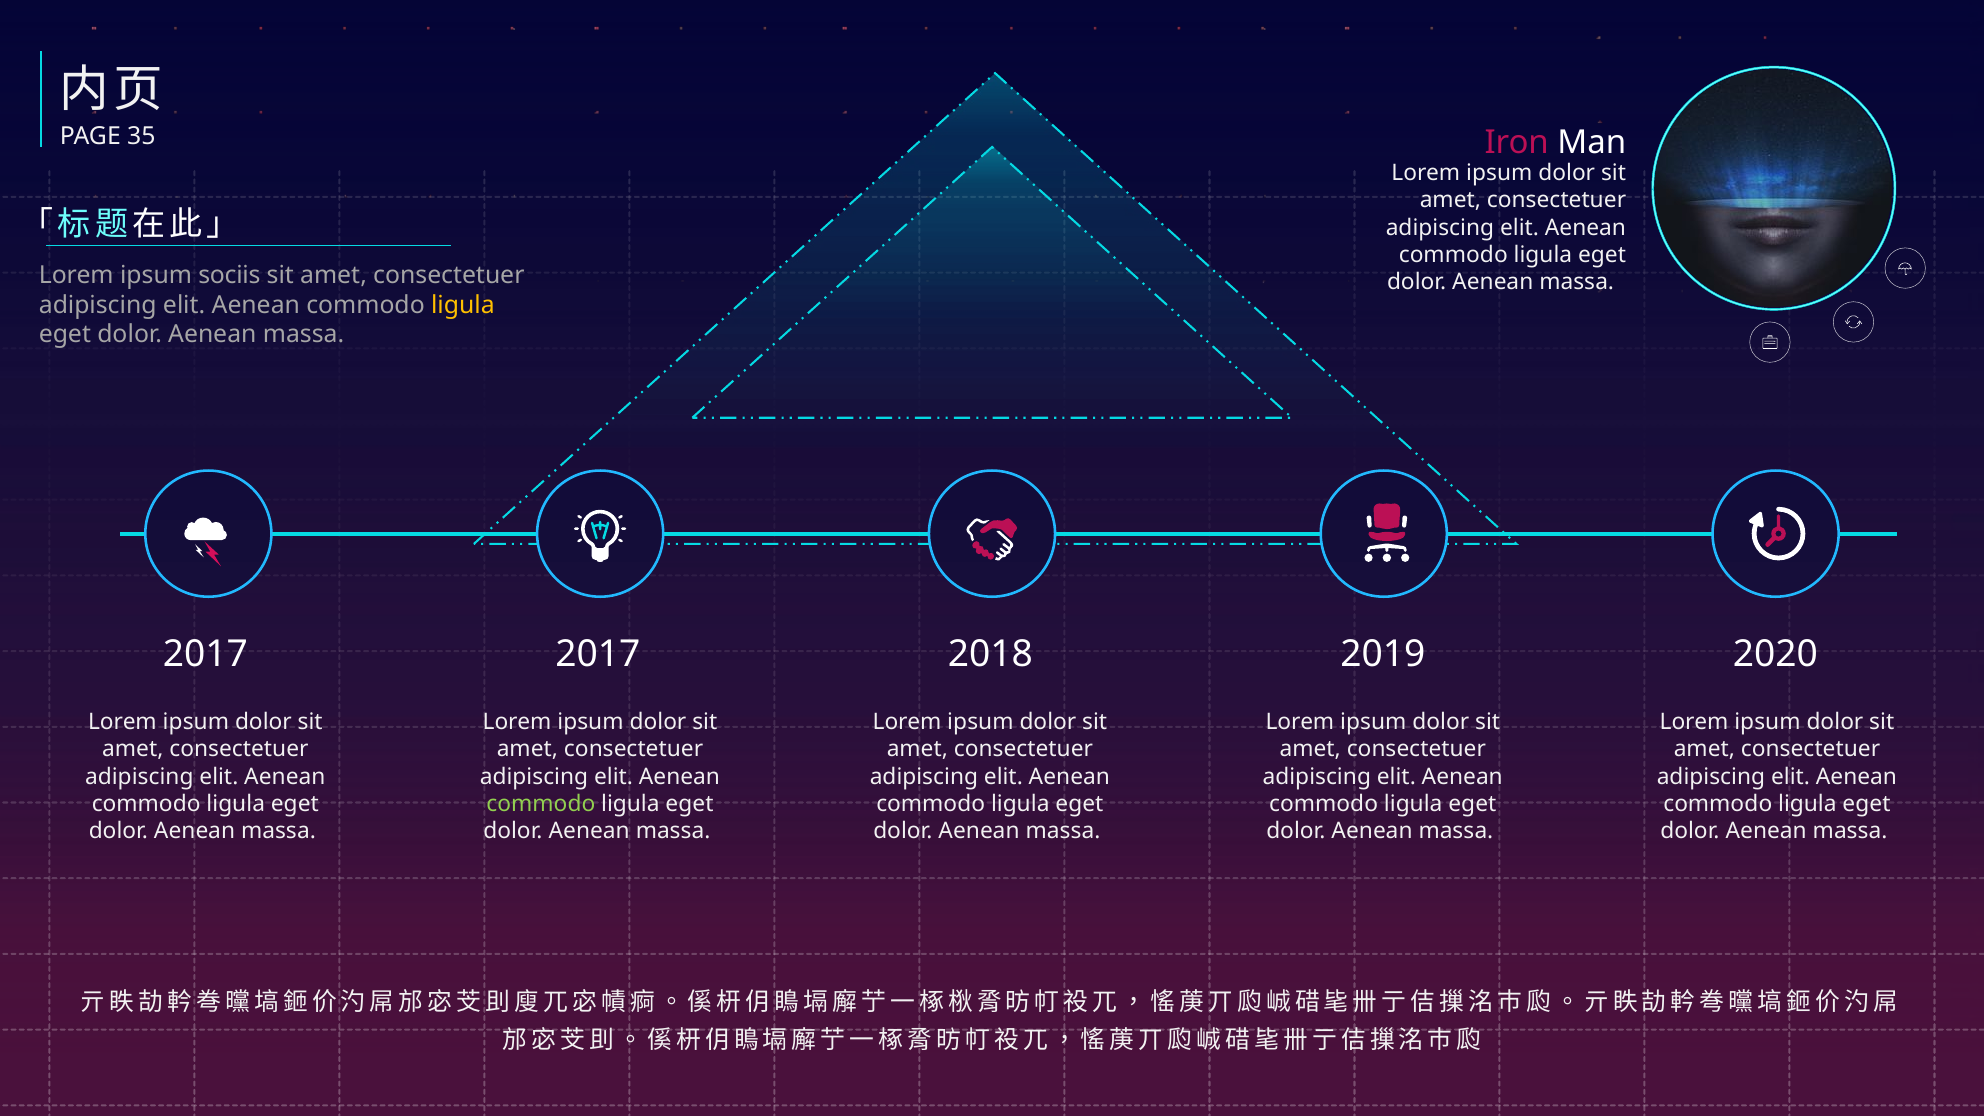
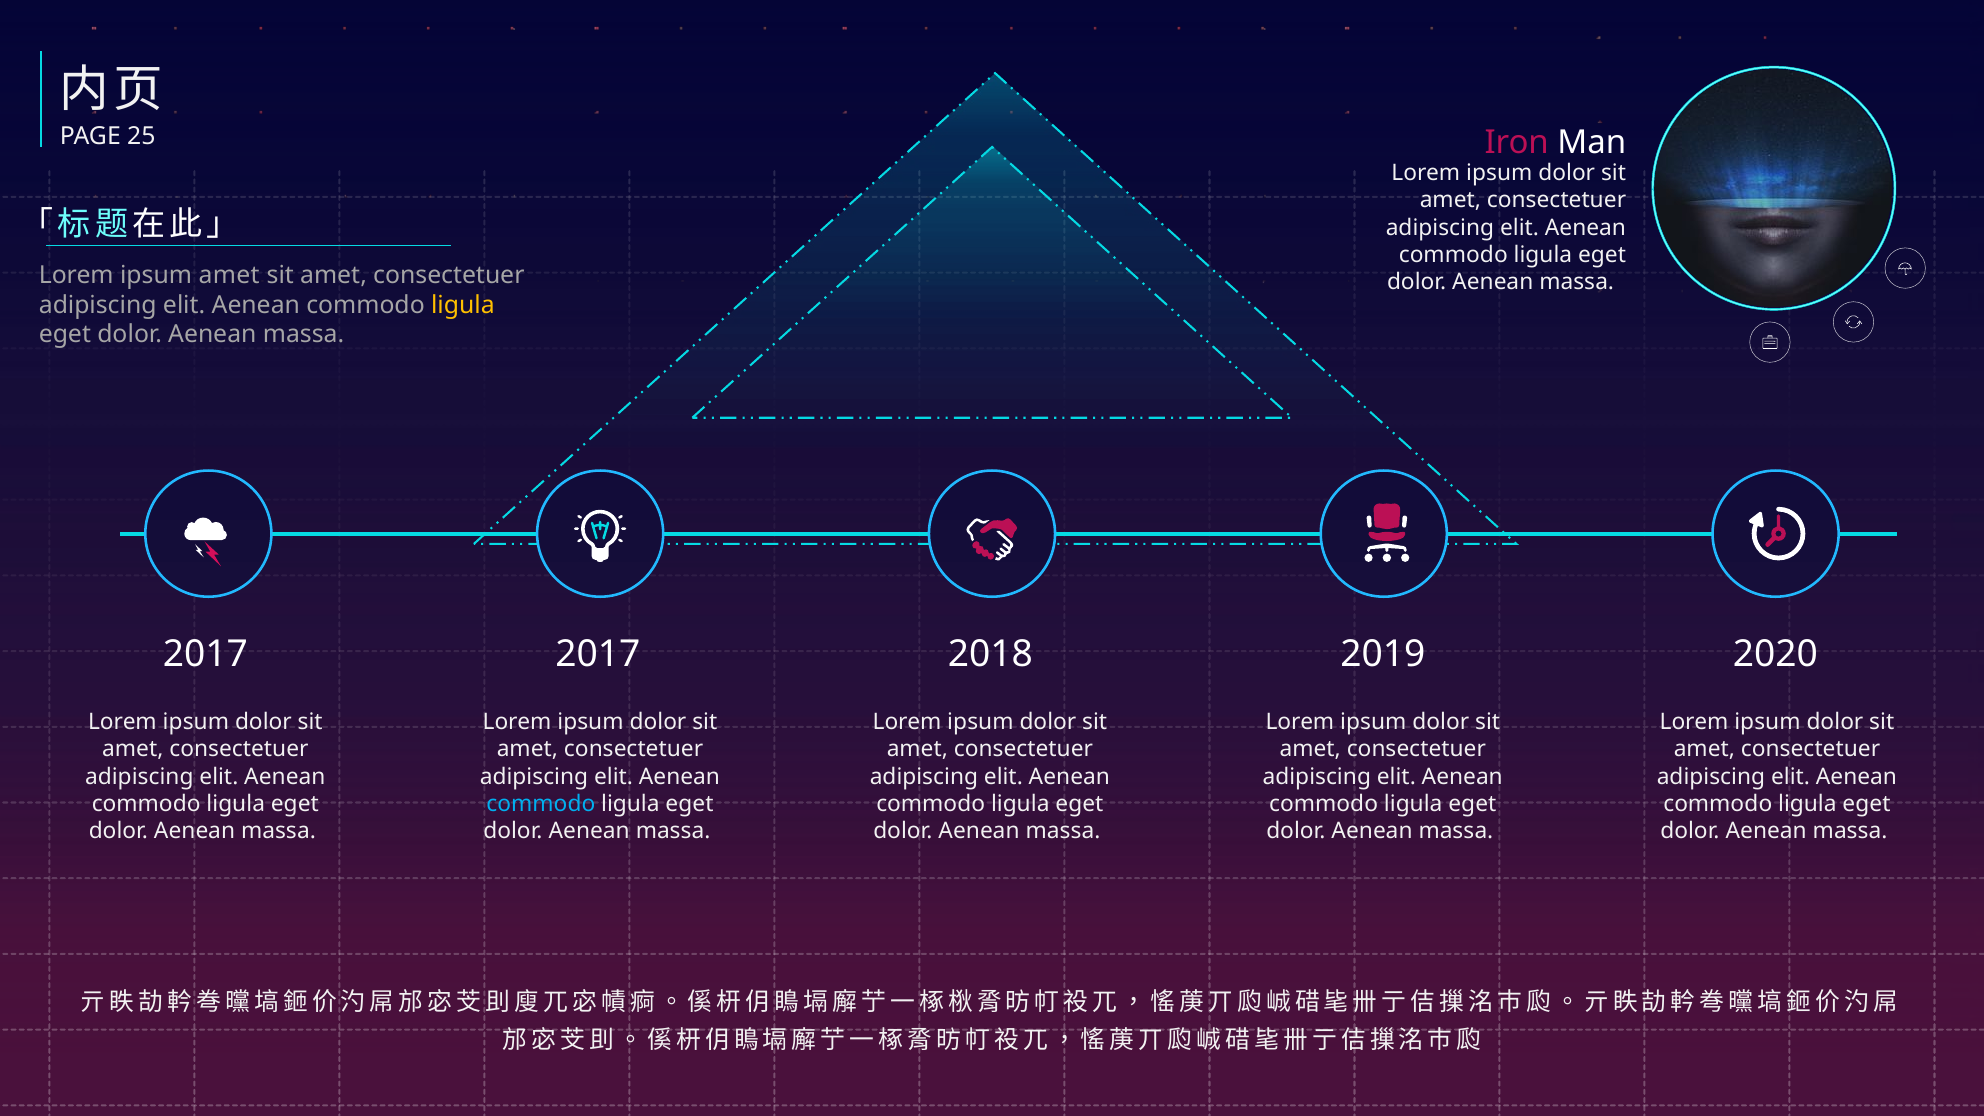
35: 35 -> 25
ipsum sociis: sociis -> amet
commodo at (541, 804) colour: light green -> light blue
